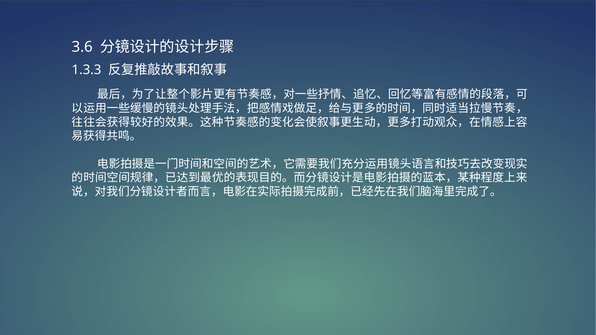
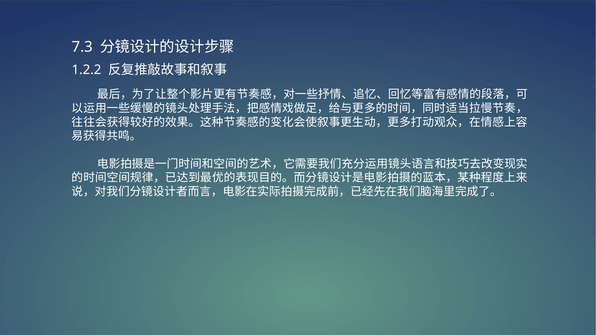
3.6: 3.6 -> 7.3
1.3.3: 1.3.3 -> 1.2.2
